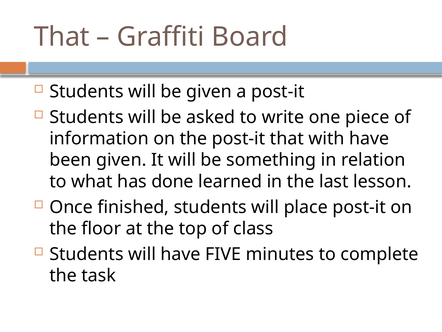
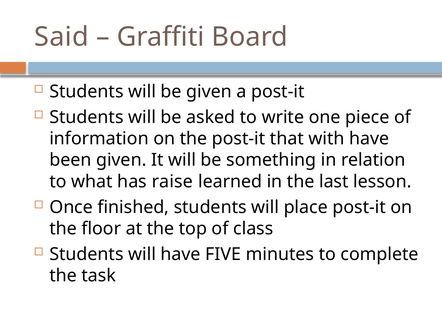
That at (62, 37): That -> Said
done: done -> raise
